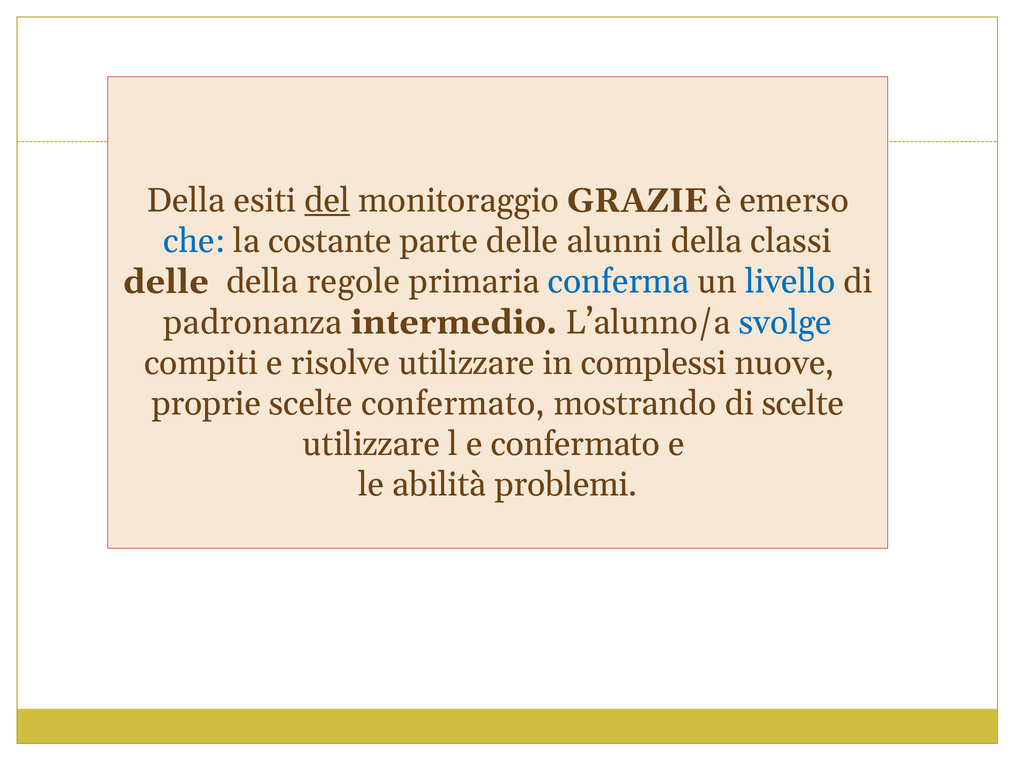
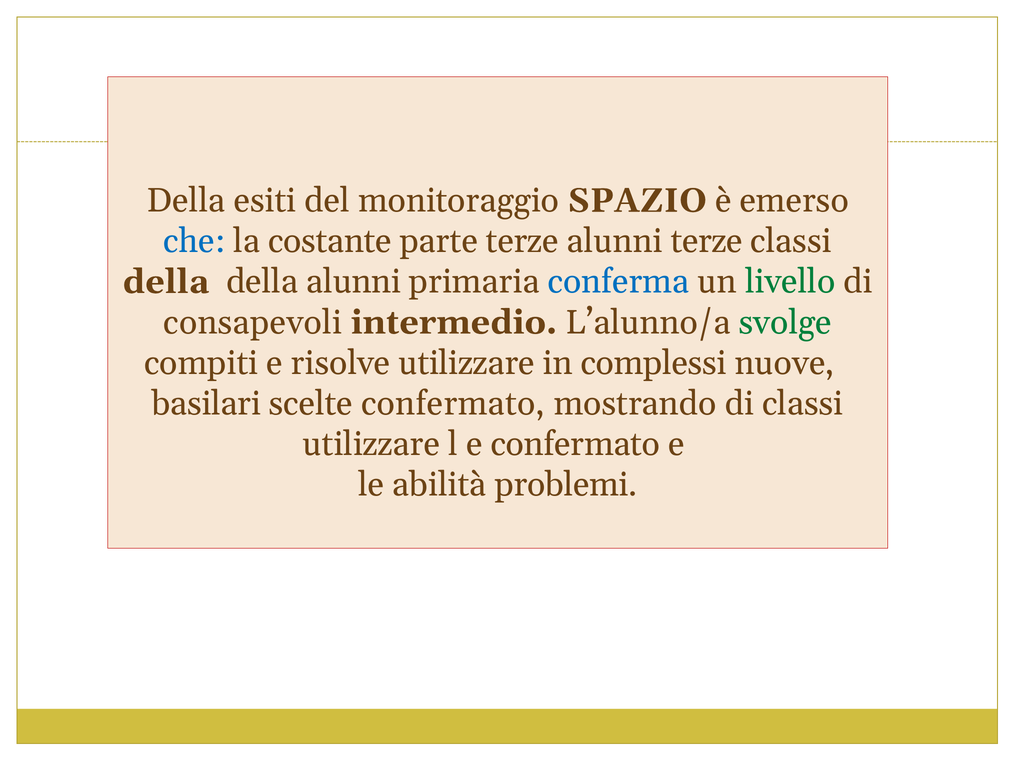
del underline: present -> none
GRAZIE: GRAZIE -> SPAZIO
parte delle: delle -> terze
alunni della: della -> terze
delle at (166, 282): delle -> della
della regole: regole -> alunni
livello colour: blue -> green
padronanza: padronanza -> consapevoli
svolge colour: blue -> green
proprie: proprie -> basilari
di scelte: scelte -> classi
